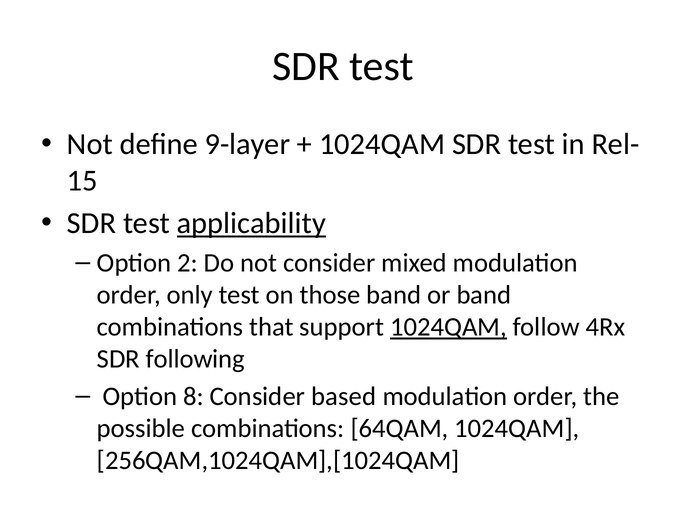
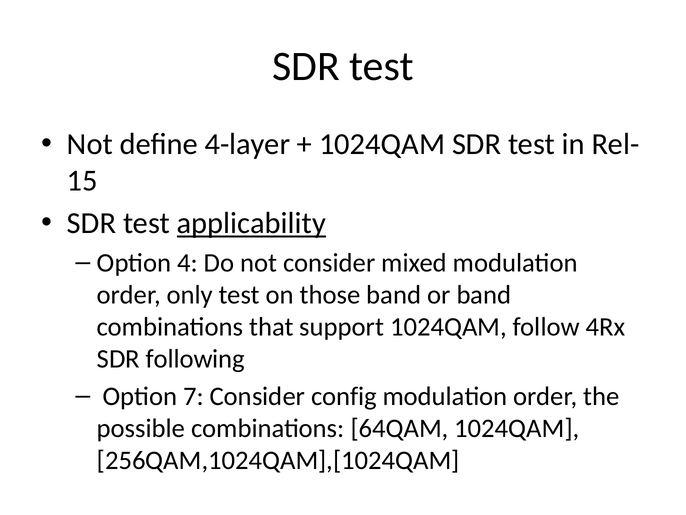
9-layer: 9-layer -> 4-layer
2: 2 -> 4
1024QAM at (449, 327) underline: present -> none
8: 8 -> 7
based: based -> config
